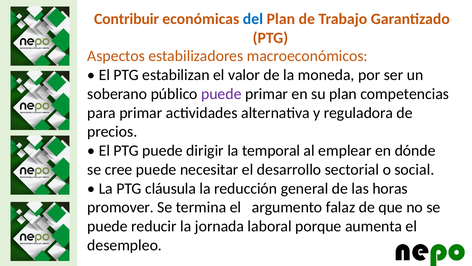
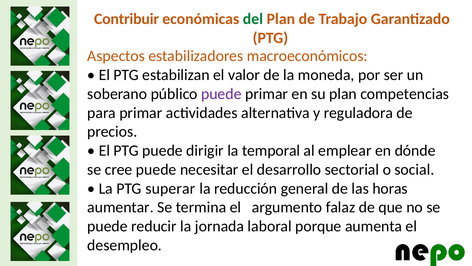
del colour: blue -> green
cláusula: cláusula -> superar
promover: promover -> aumentar
